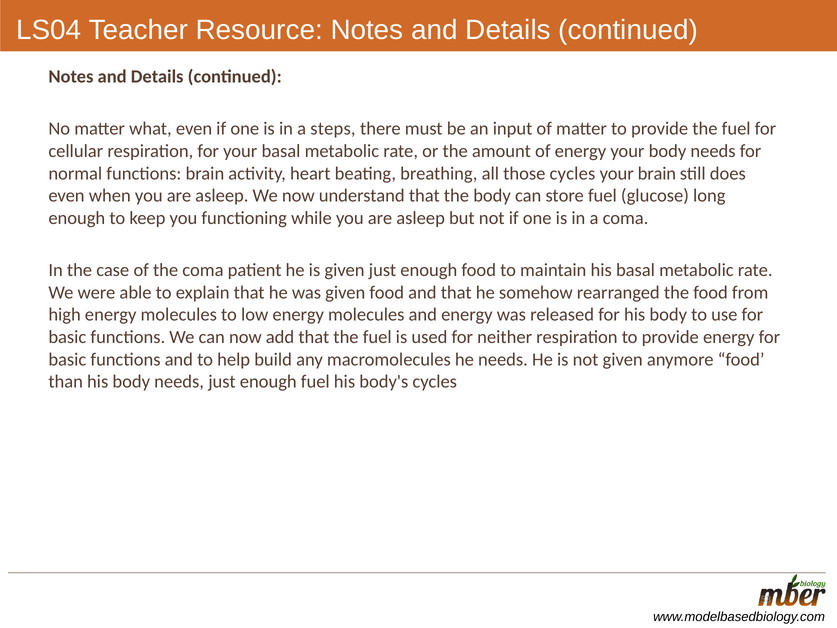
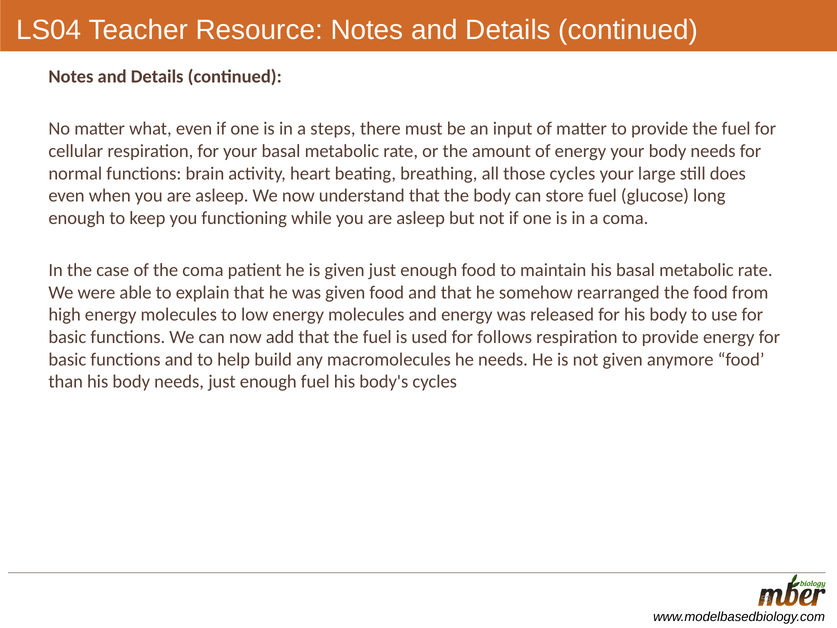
your brain: brain -> large
neither: neither -> follows
